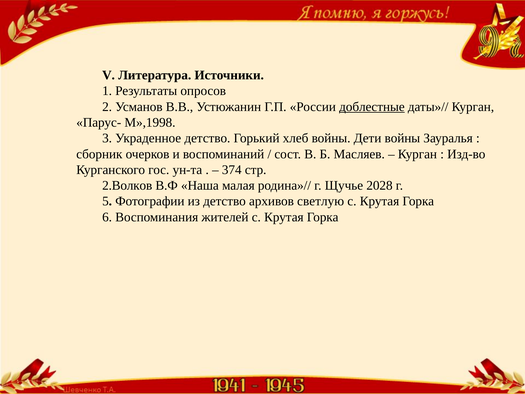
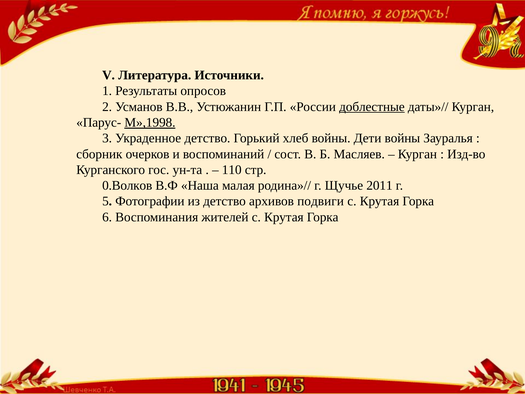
М»,1998 underline: none -> present
374: 374 -> 110
2.Волков: 2.Волков -> 0.Волков
2028: 2028 -> 2011
светлую: светлую -> подвиги
